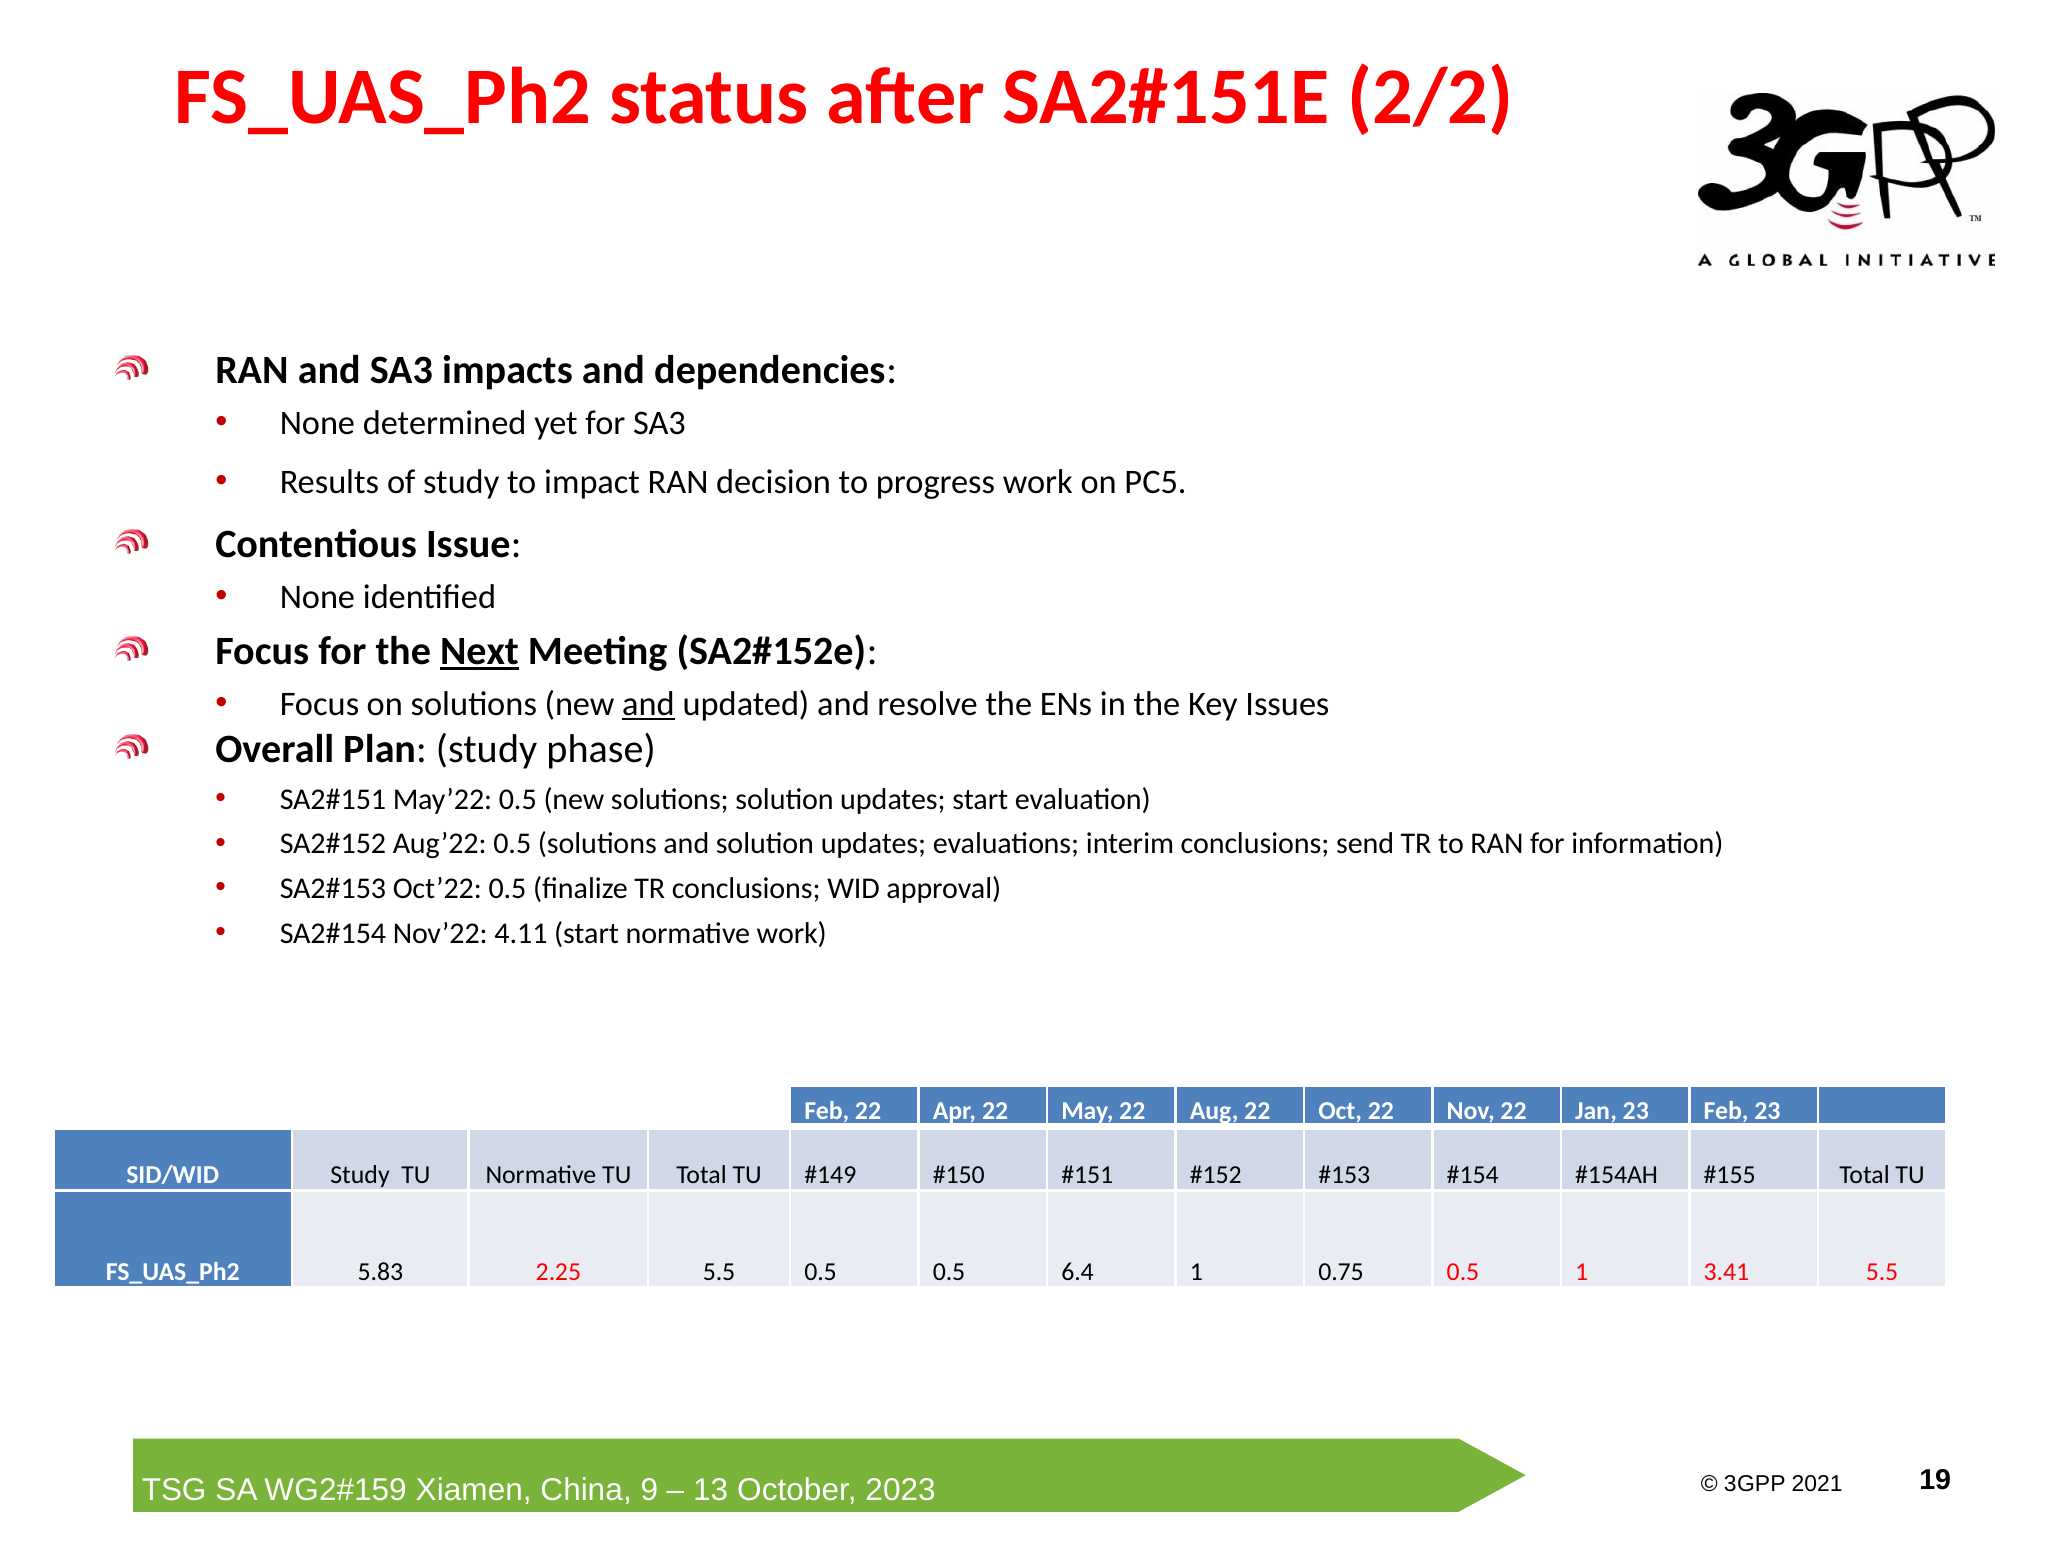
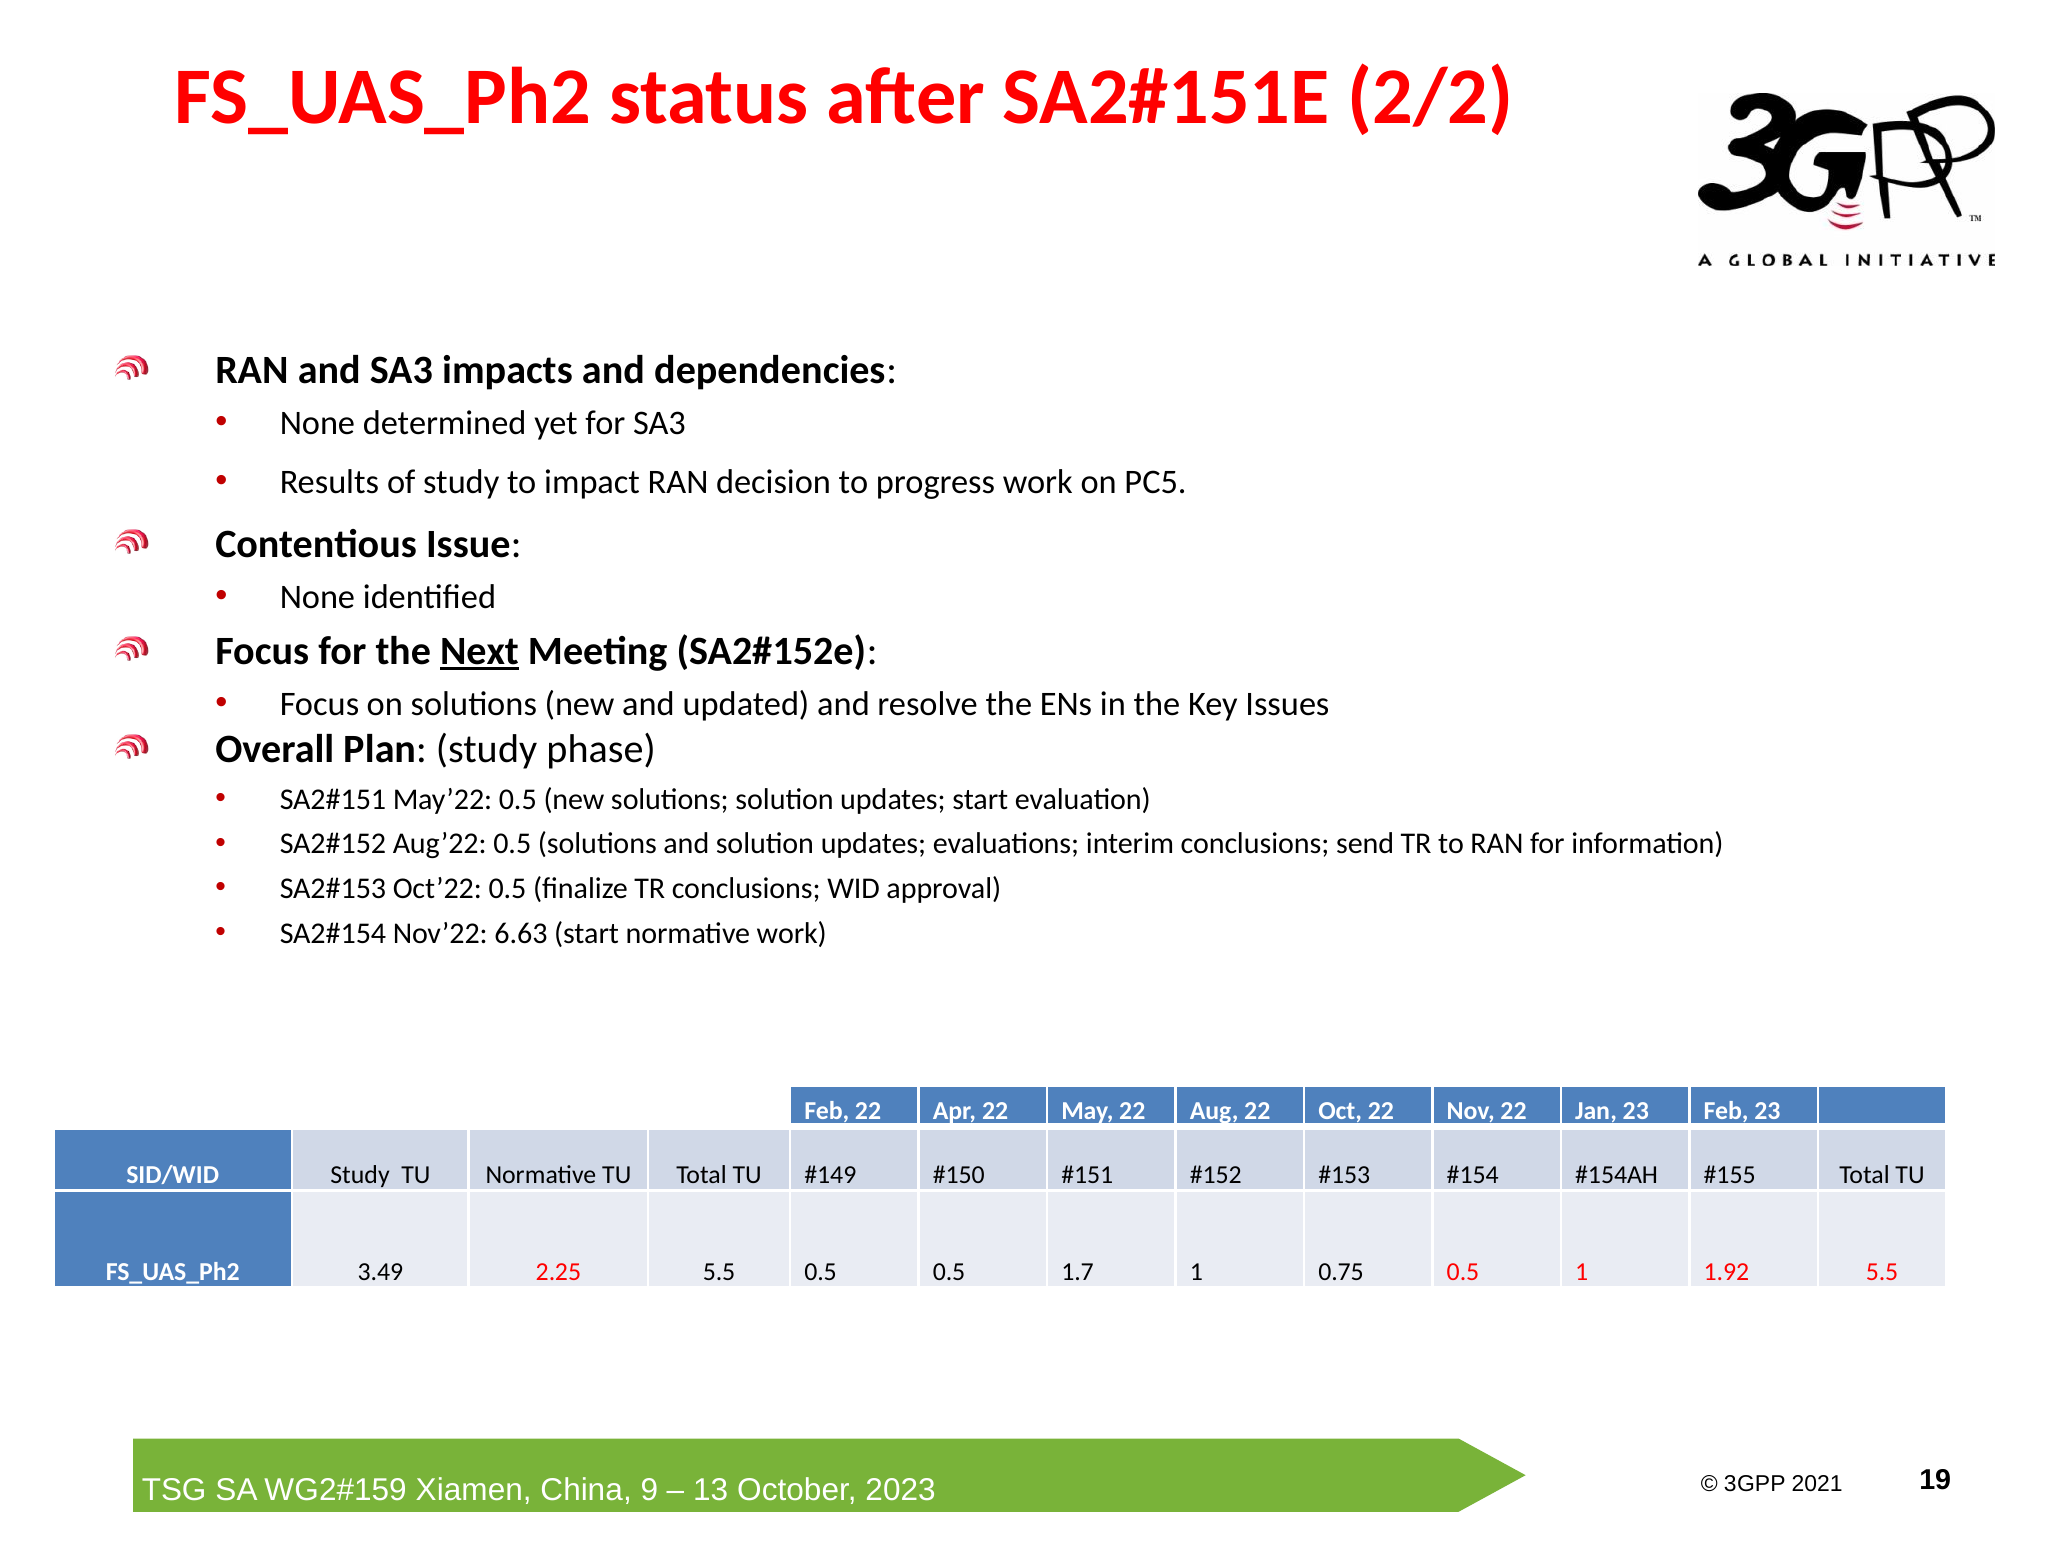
and at (648, 704) underline: present -> none
4.11: 4.11 -> 6.63
5.83: 5.83 -> 3.49
6.4: 6.4 -> 1.7
3.41: 3.41 -> 1.92
